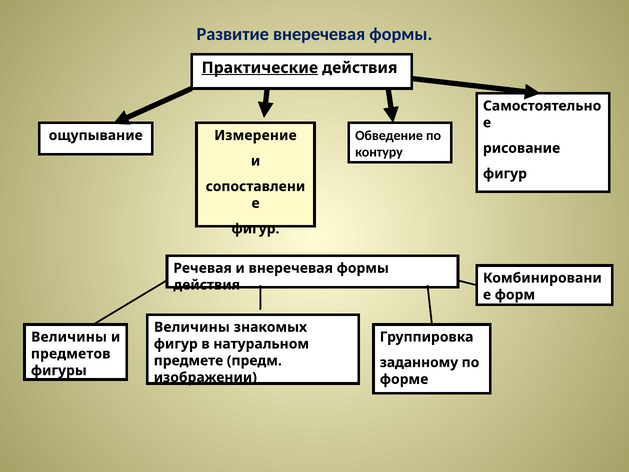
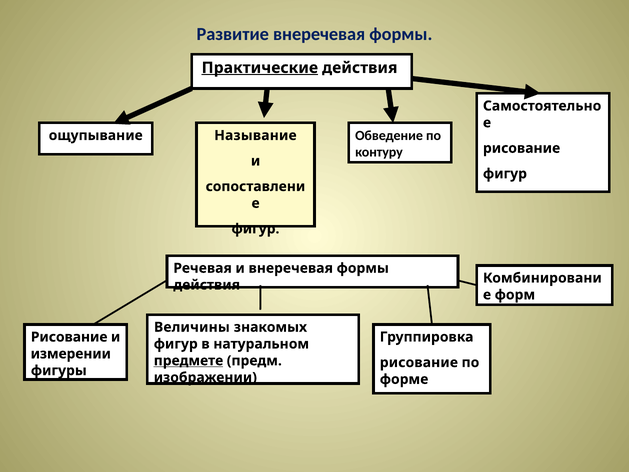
Измерение: Измерение -> Называние
Величины at (69, 337): Величины -> Рисование
предметов: предметов -> измерении
предмете underline: none -> present
заданному at (419, 362): заданному -> рисование
